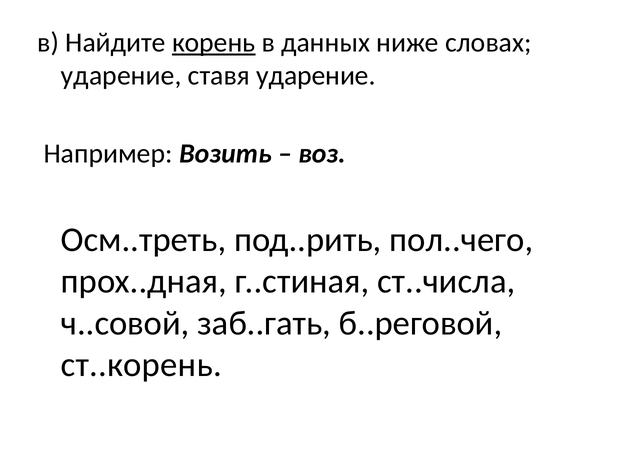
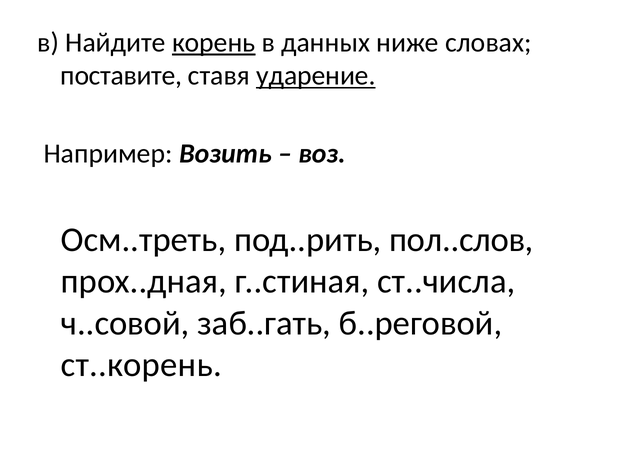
ударение at (121, 76): ударение -> поставите
ударение at (316, 76) underline: none -> present
пол..чего: пол..чего -> пол..слов
